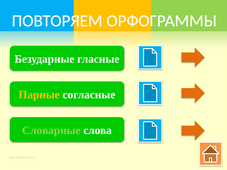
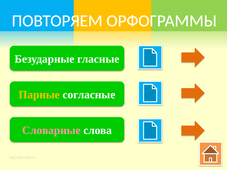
Словарные colour: light green -> pink
